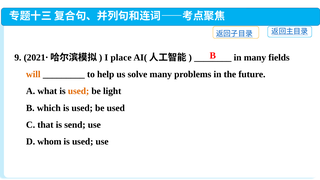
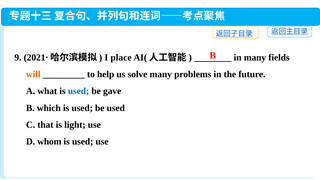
used at (79, 91) colour: orange -> blue
light: light -> gave
send: send -> light
